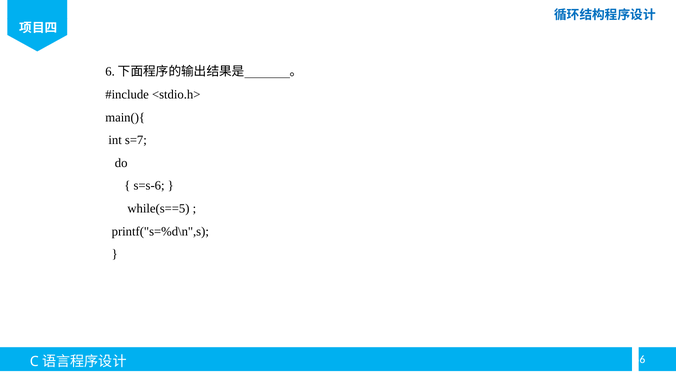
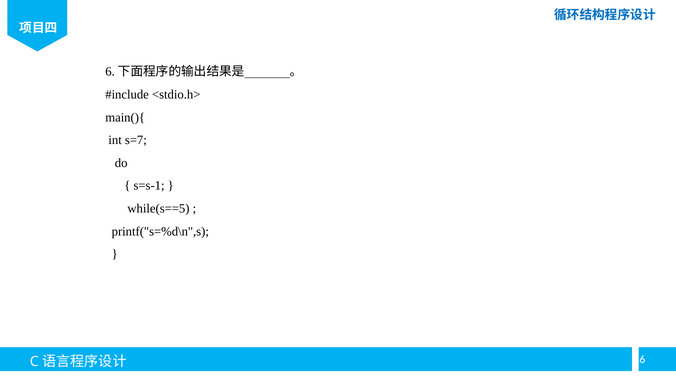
s=s-6: s=s-6 -> s=s-1
